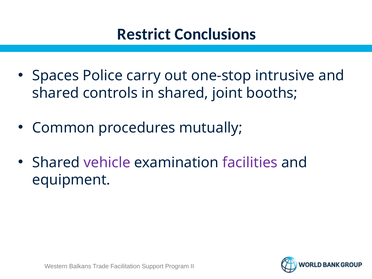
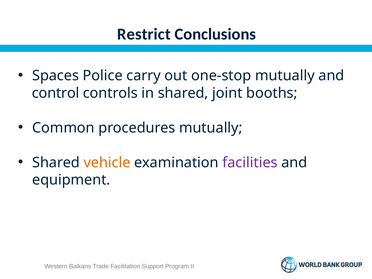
one-stop intrusive: intrusive -> mutually
shared at (56, 93): shared -> control
vehicle colour: purple -> orange
